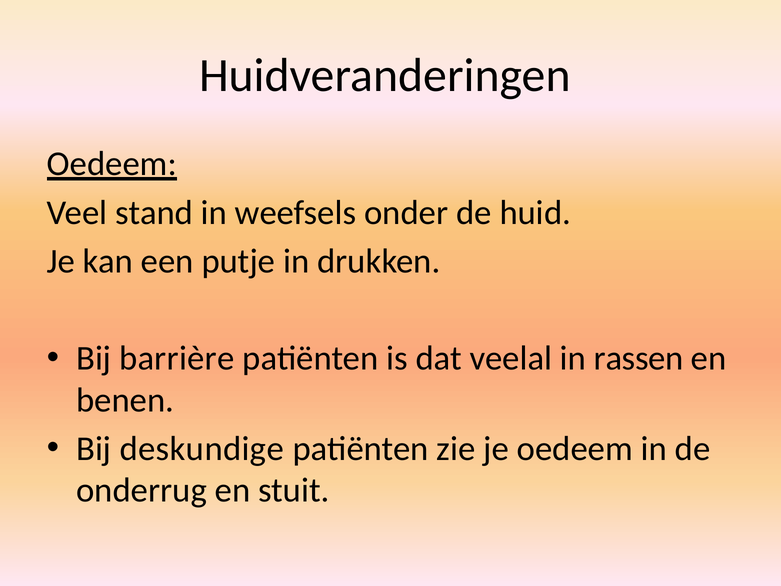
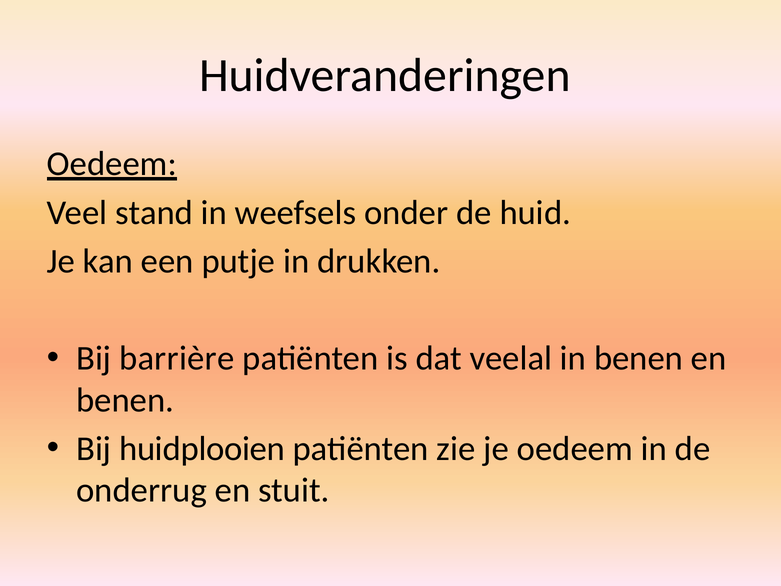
in rassen: rassen -> benen
deskundige: deskundige -> huidplooien
